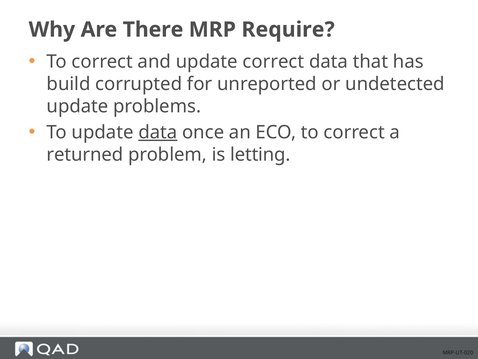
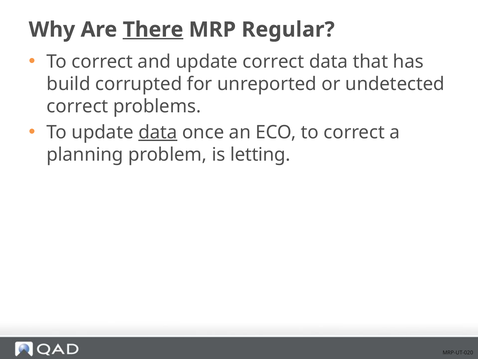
There underline: none -> present
Require: Require -> Regular
update at (78, 106): update -> correct
returned: returned -> planning
